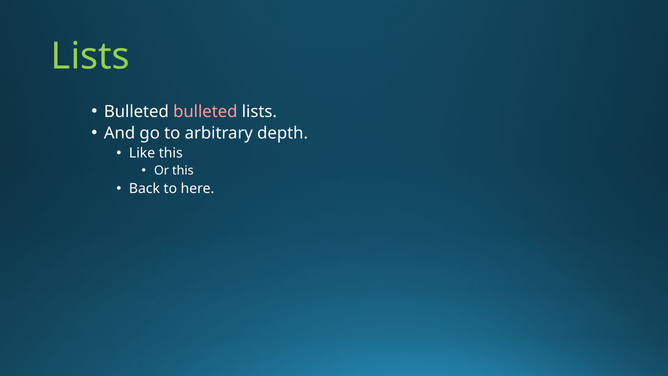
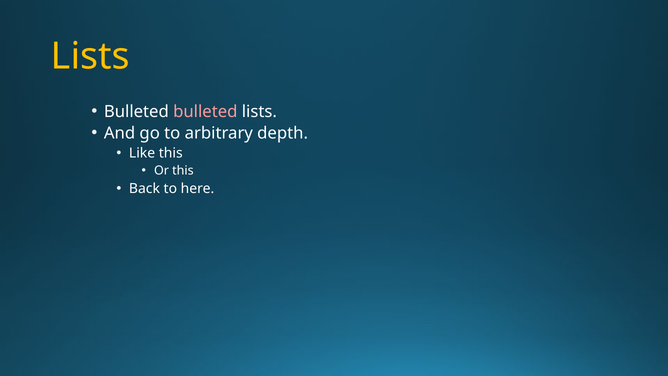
Lists at (90, 56) colour: light green -> yellow
